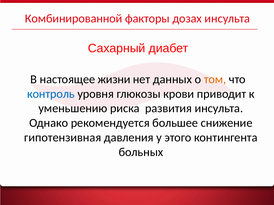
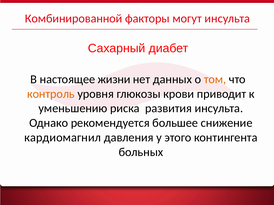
дозах: дозах -> могут
контроль colour: blue -> orange
гипотензивная: гипотензивная -> кардиомагнил
